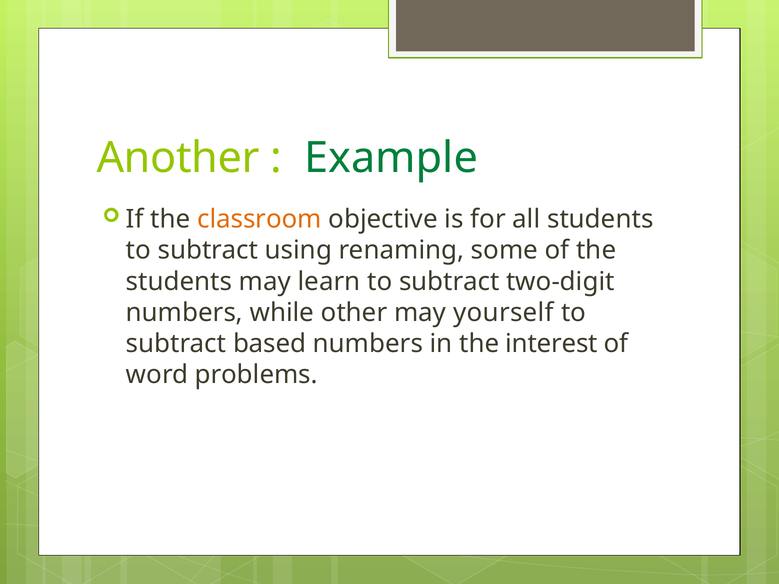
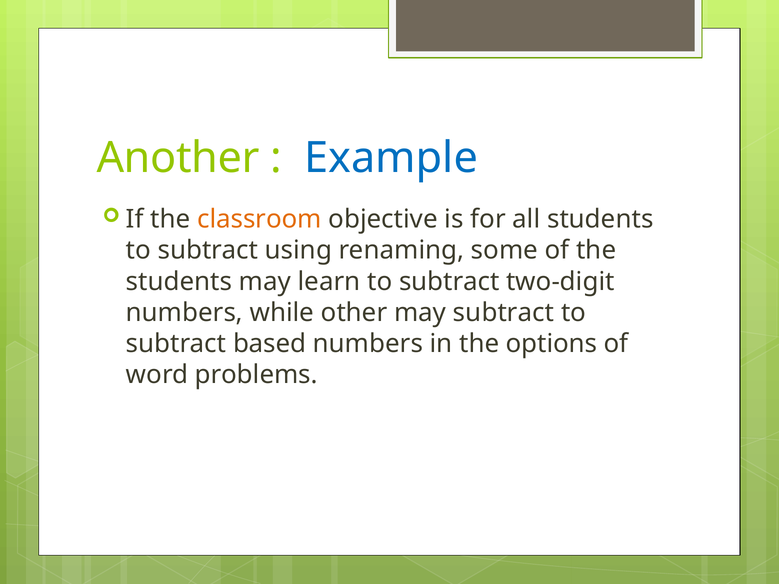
Example colour: green -> blue
may yourself: yourself -> subtract
interest: interest -> options
